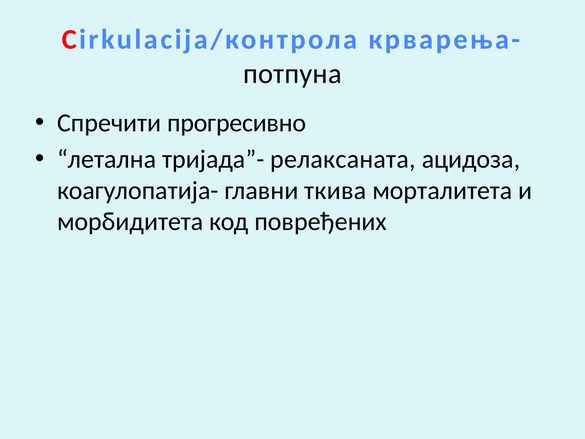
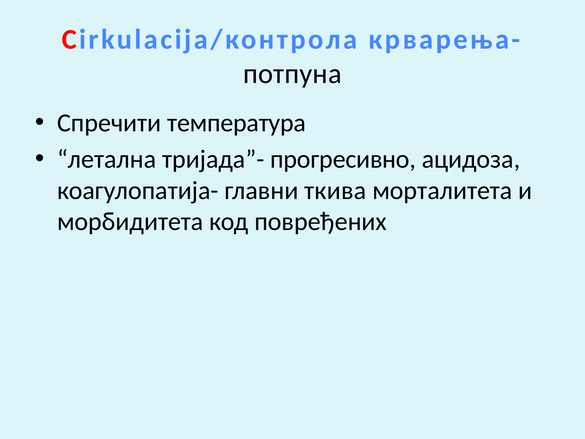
прогресивно: прогресивно -> температура
релаксаната: релаксаната -> прогресивно
